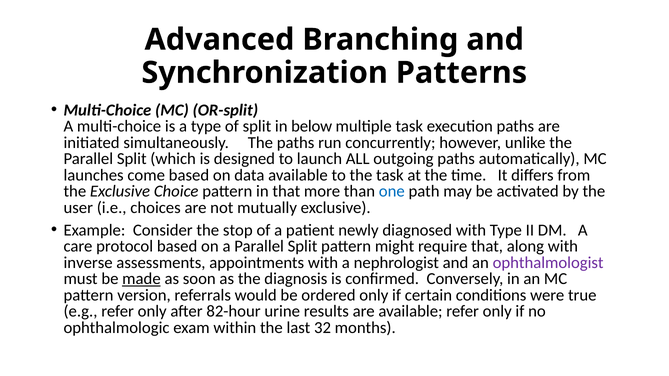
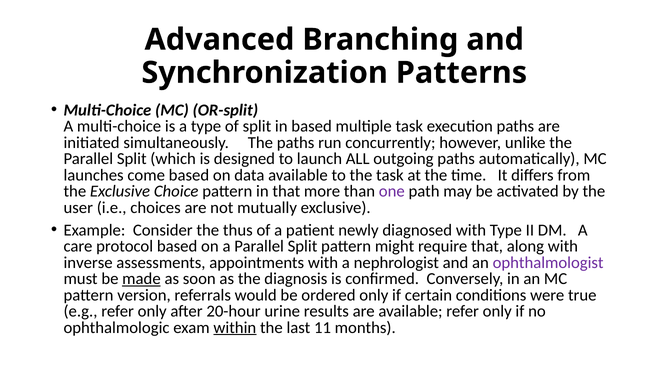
in below: below -> based
one colour: blue -> purple
stop: stop -> thus
82-hour: 82-hour -> 20-hour
within underline: none -> present
32: 32 -> 11
